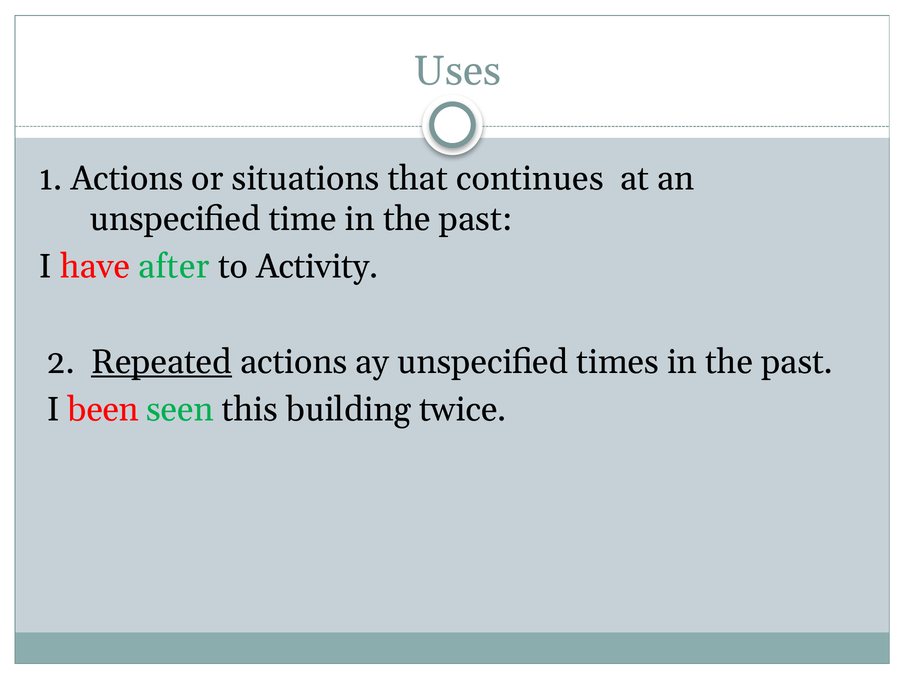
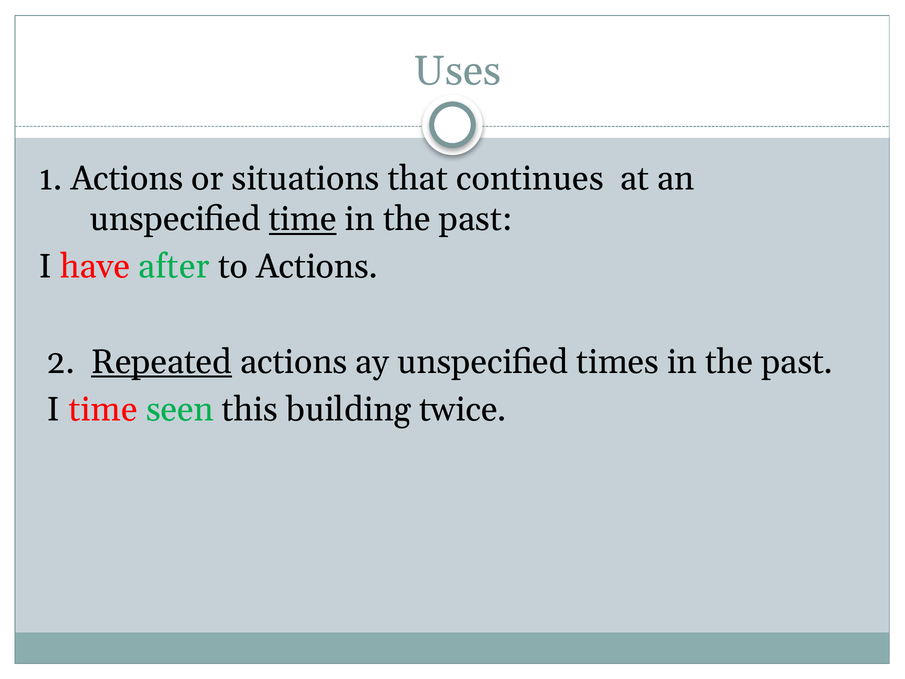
time at (303, 219) underline: none -> present
to Activity: Activity -> Actions
I been: been -> time
